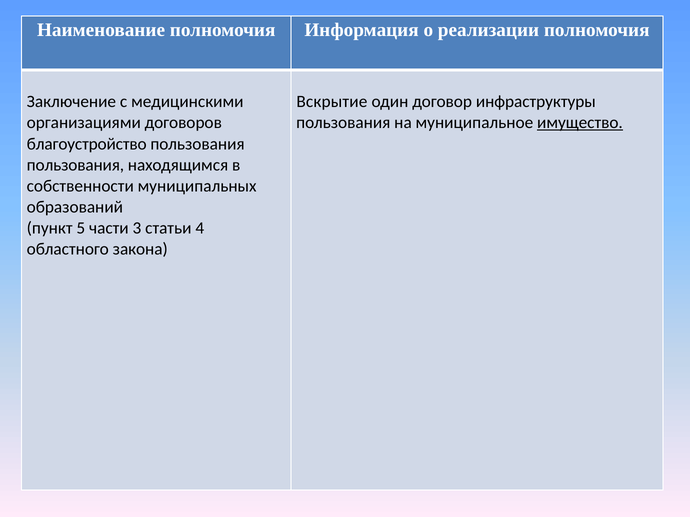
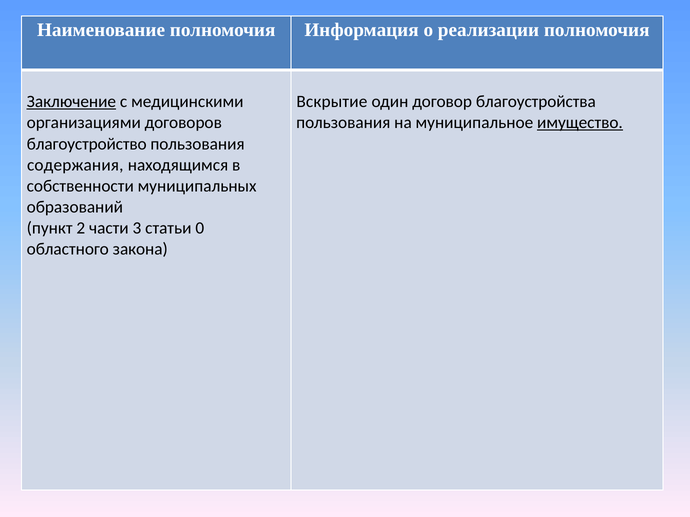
Заключение underline: none -> present
инфраструктуры: инфраструктуры -> благоустройства
пользования at (75, 165): пользования -> содержания
5: 5 -> 2
4: 4 -> 0
